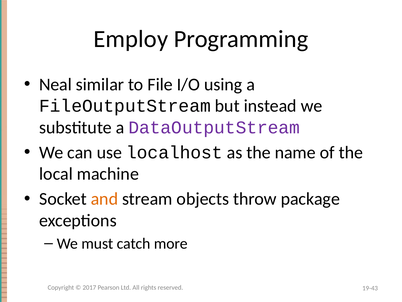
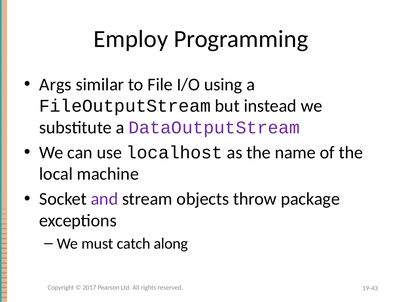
Neal: Neal -> Args
and colour: orange -> purple
more: more -> along
